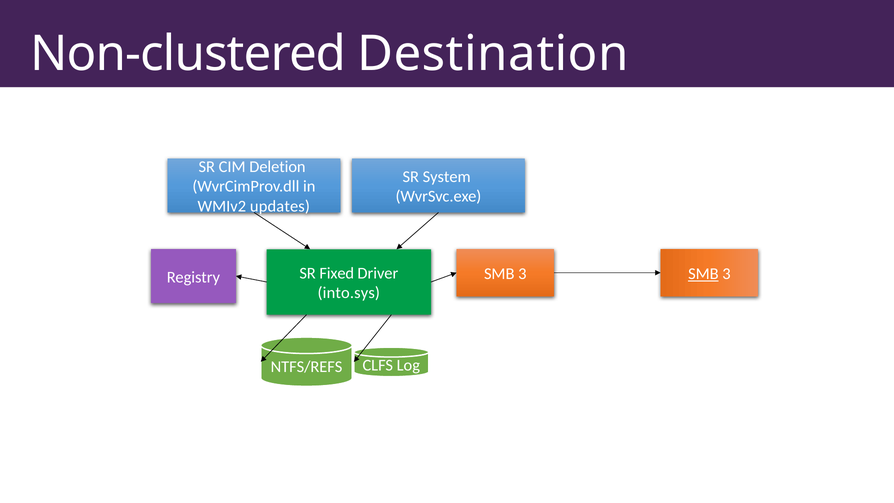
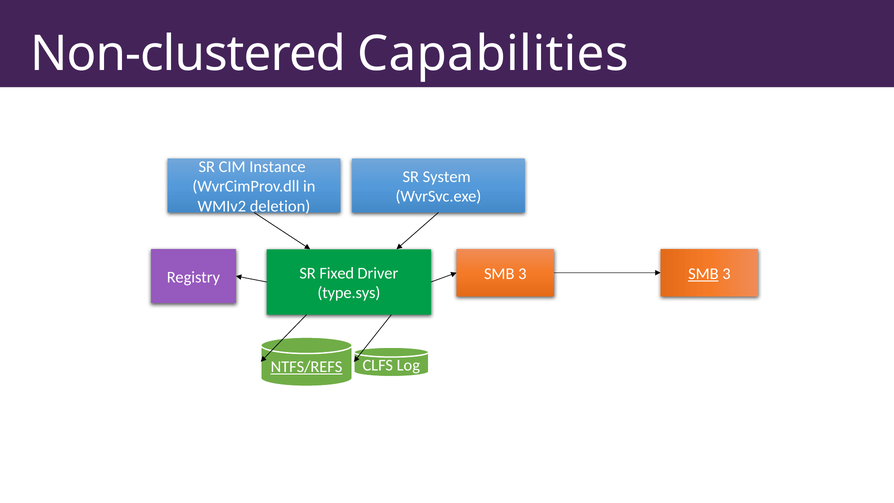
Destination: Destination -> Capabilities
Deletion: Deletion -> Instance
updates: updates -> deletion
into.sys: into.sys -> type.sys
NTFS/REFS underline: none -> present
